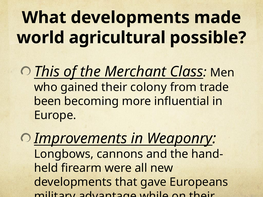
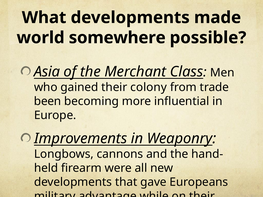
agricultural: agricultural -> somewhere
This: This -> Asia
